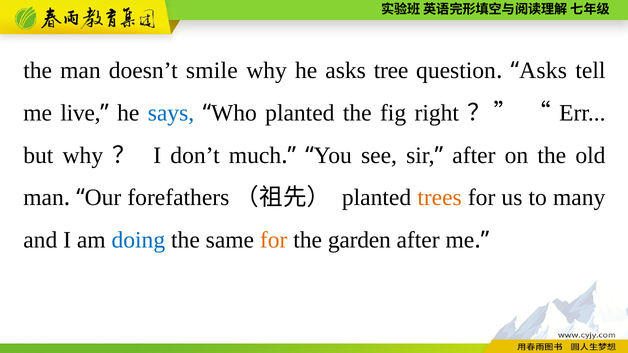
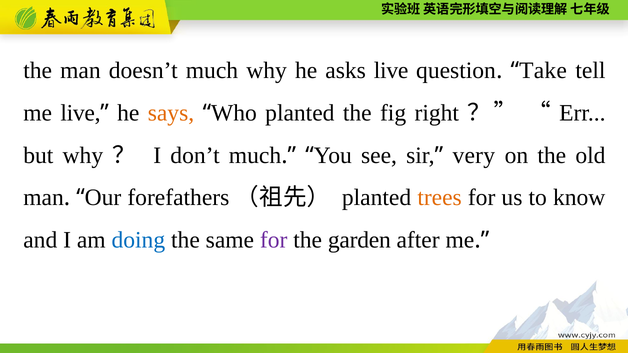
doesn’t smile: smile -> much
asks tree: tree -> live
Asks at (543, 71): Asks -> Take
says colour: blue -> orange
after at (474, 156): after -> very
many: many -> know
for at (274, 240) colour: orange -> purple
